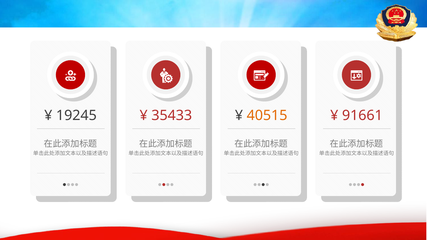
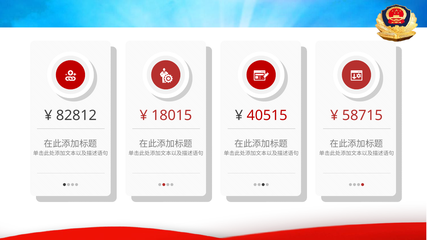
19245: 19245 -> 82812
35433: 35433 -> 18015
40515 colour: orange -> red
91661: 91661 -> 58715
